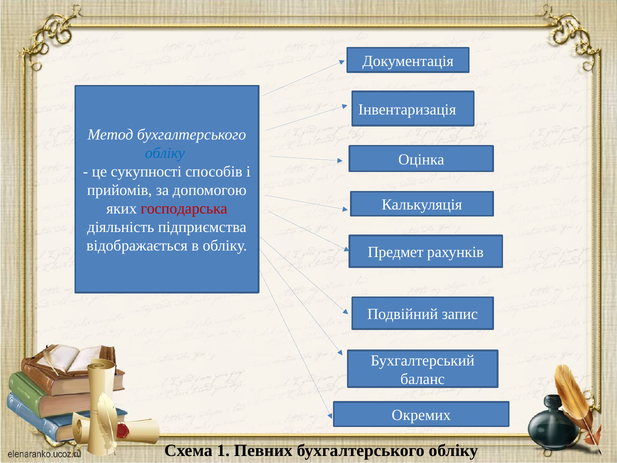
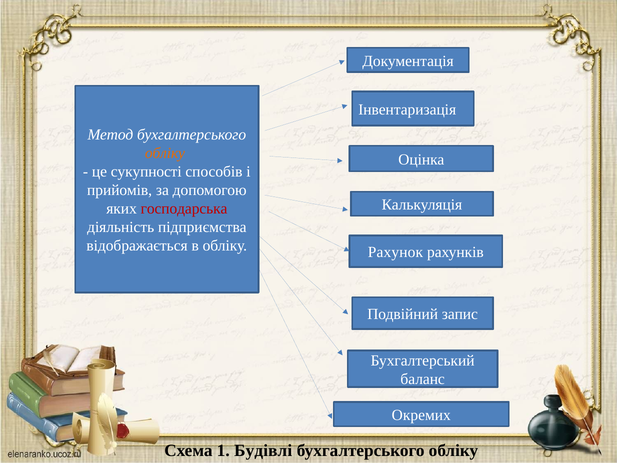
обліку at (165, 153) colour: blue -> orange
Предмет: Предмет -> Рахунок
Певних: Певних -> Будівлі
